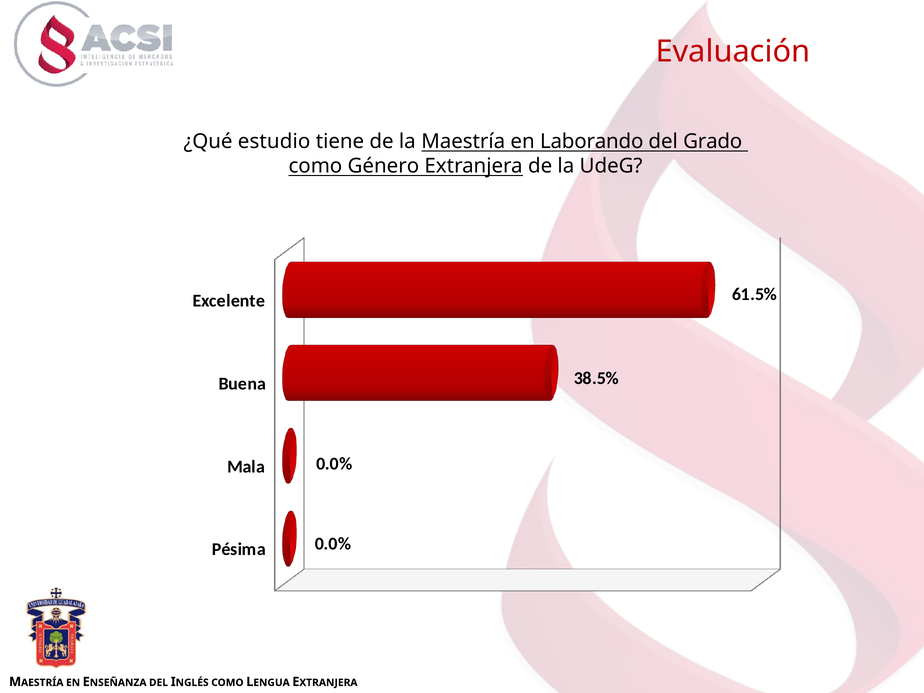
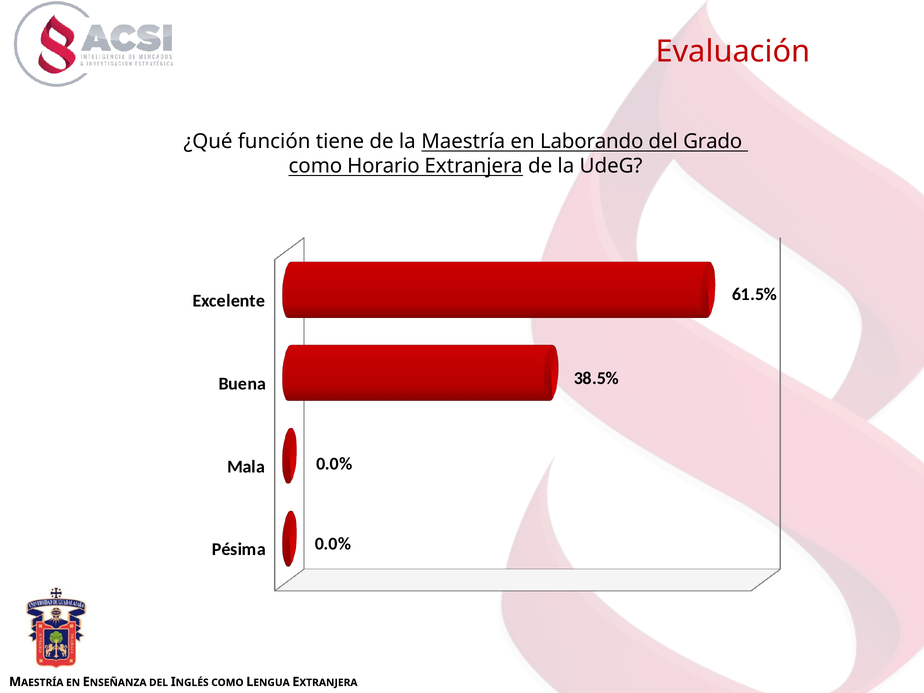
estudio: estudio -> función
Género: Género -> Horario
